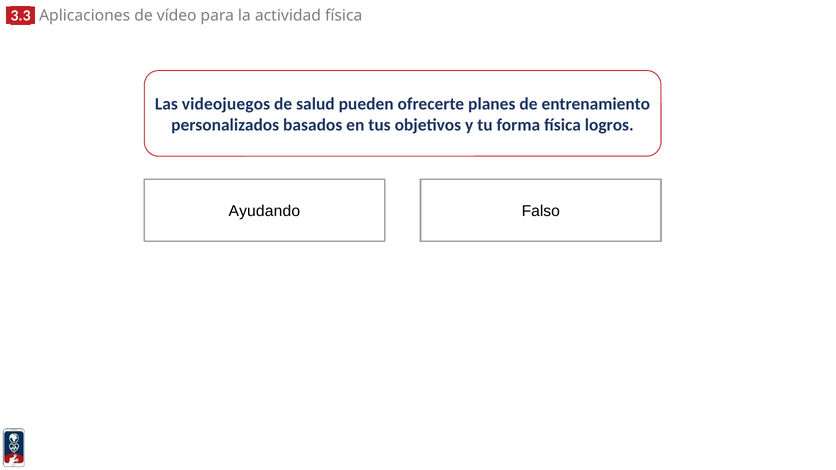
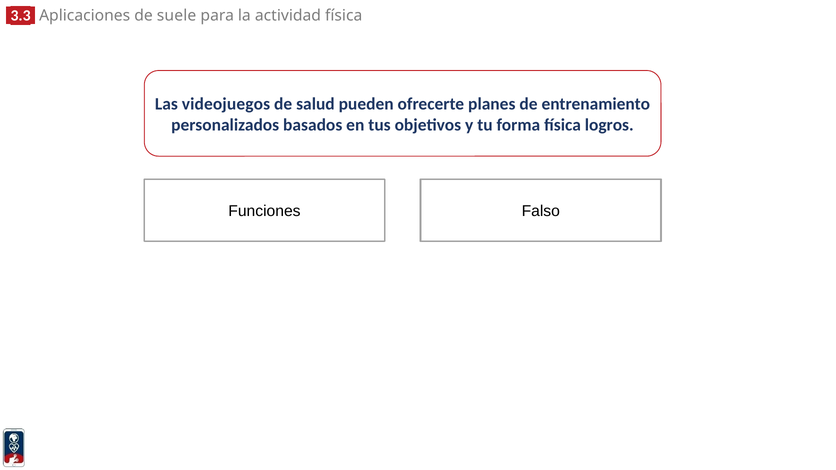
vídeo: vídeo -> suele
Ayudando: Ayudando -> Funciones
